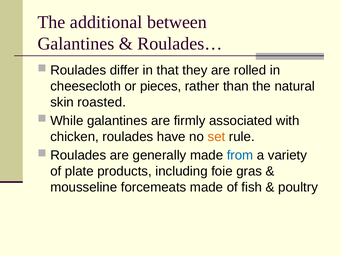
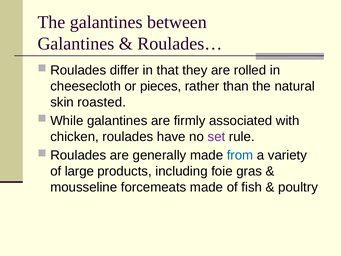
The additional: additional -> galantines
set colour: orange -> purple
plate: plate -> large
